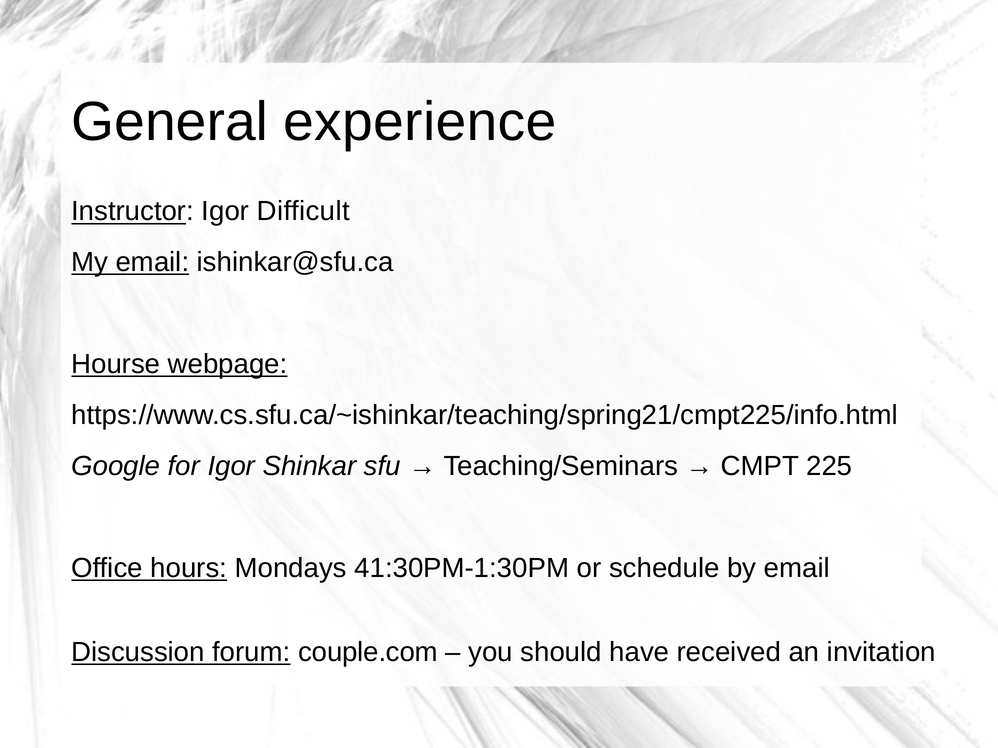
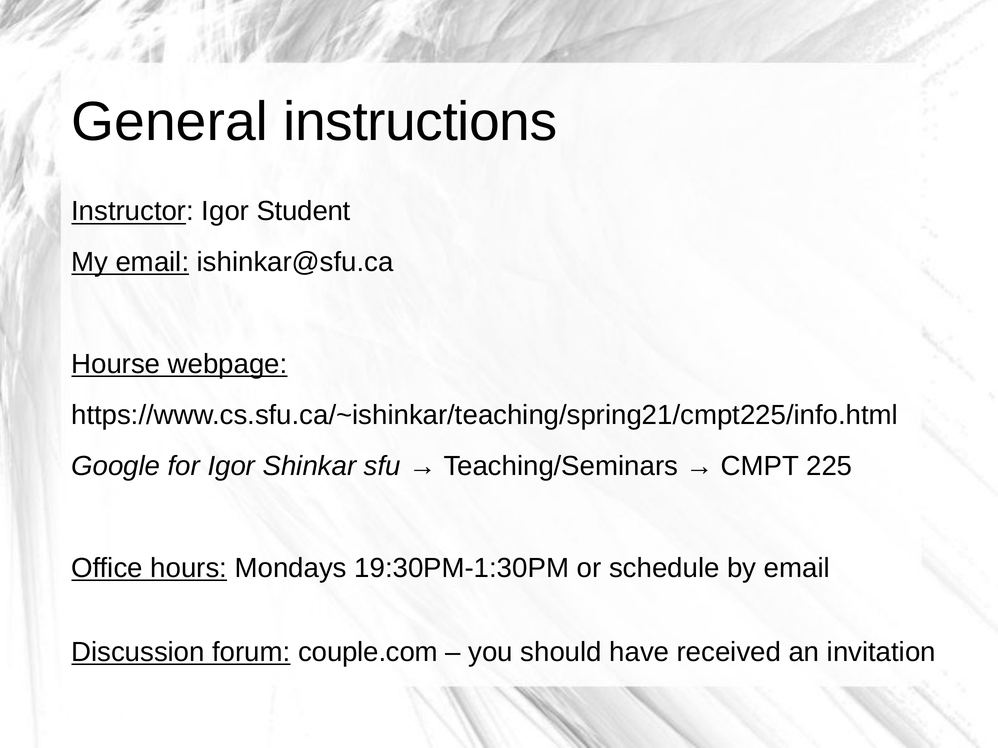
experience: experience -> instructions
Difficult: Difficult -> Student
41:30PM-1:30PM: 41:30PM-1:30PM -> 19:30PM-1:30PM
